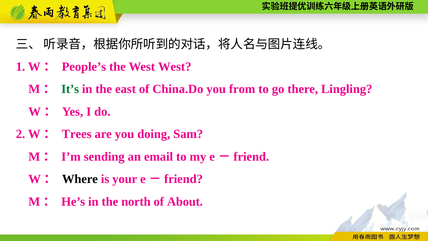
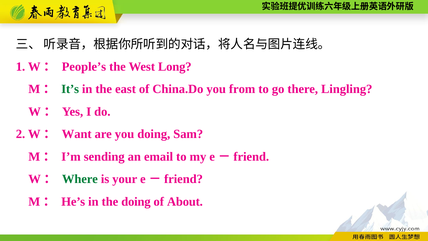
West West: West -> Long
Trees: Trees -> Want
Where colour: black -> green
the north: north -> doing
